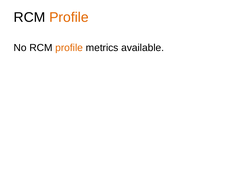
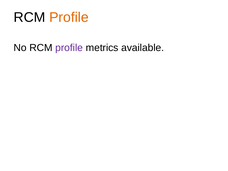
profile at (69, 48) colour: orange -> purple
